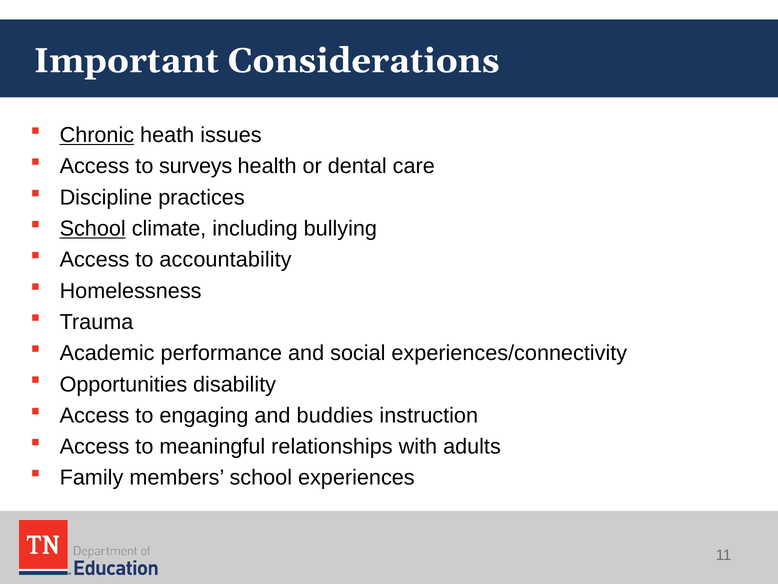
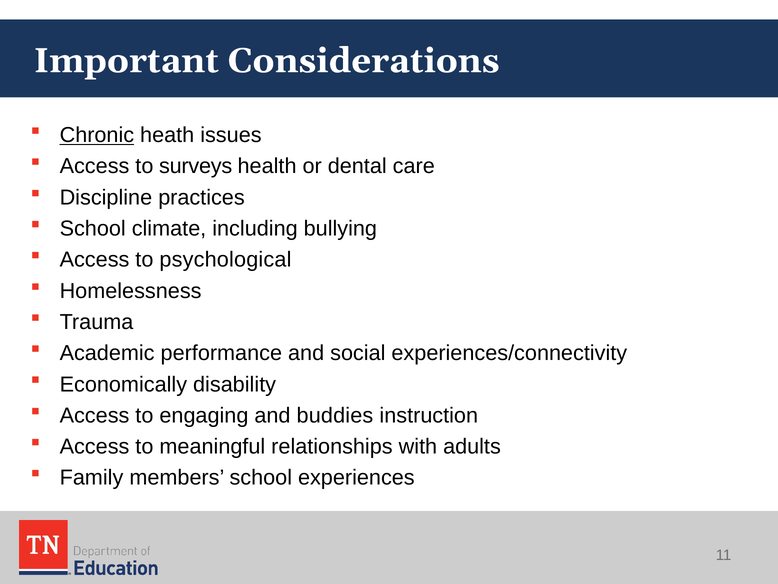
School at (93, 228) underline: present -> none
accountability: accountability -> psychological
Opportunities: Opportunities -> Economically
